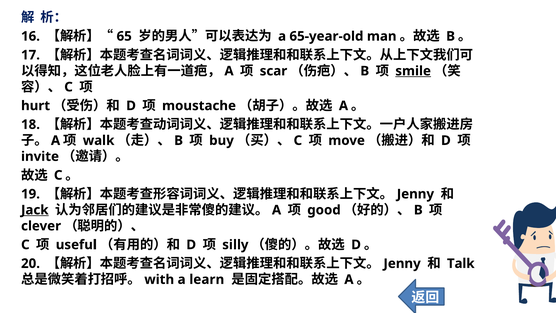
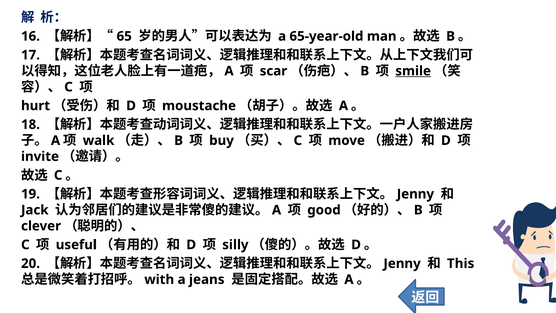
Jack underline: present -> none
Talk: Talk -> This
learn: learn -> jeans
